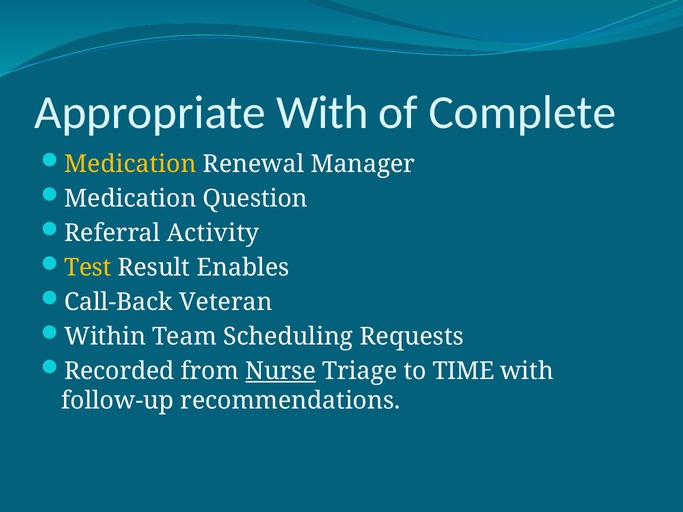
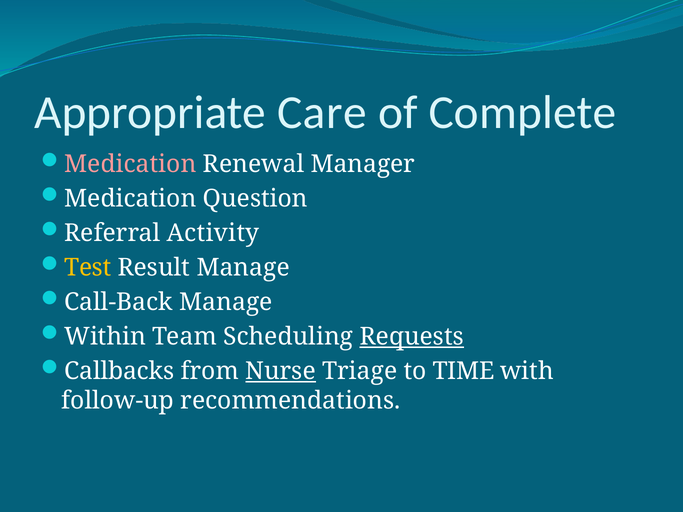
Appropriate With: With -> Care
Medication at (130, 164) colour: yellow -> pink
Result Enables: Enables -> Manage
Call-Back Veteran: Veteran -> Manage
Requests underline: none -> present
Recorded: Recorded -> Callbacks
